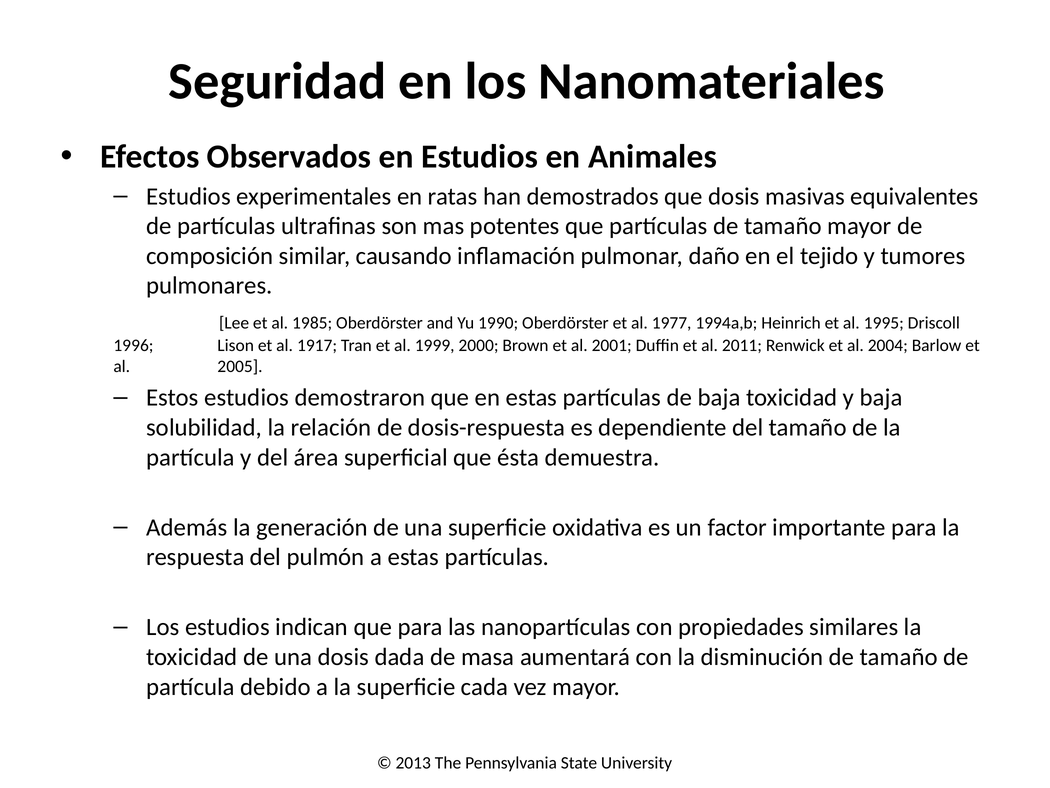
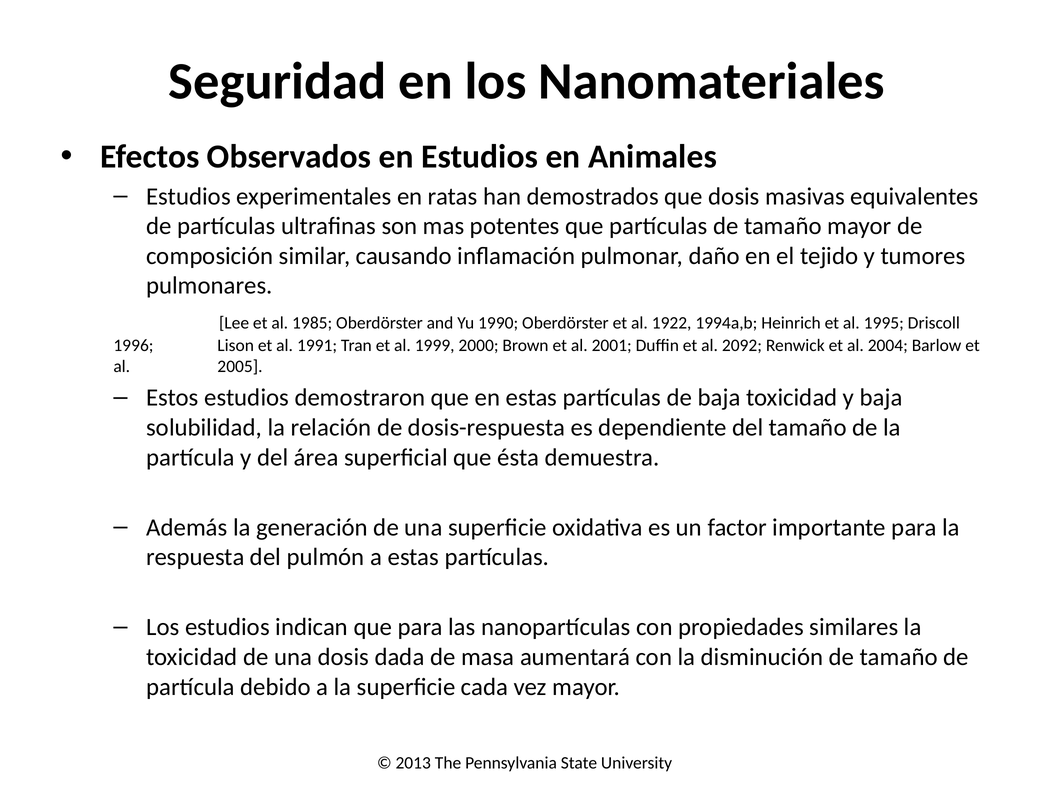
1977: 1977 -> 1922
1917: 1917 -> 1991
2011: 2011 -> 2092
